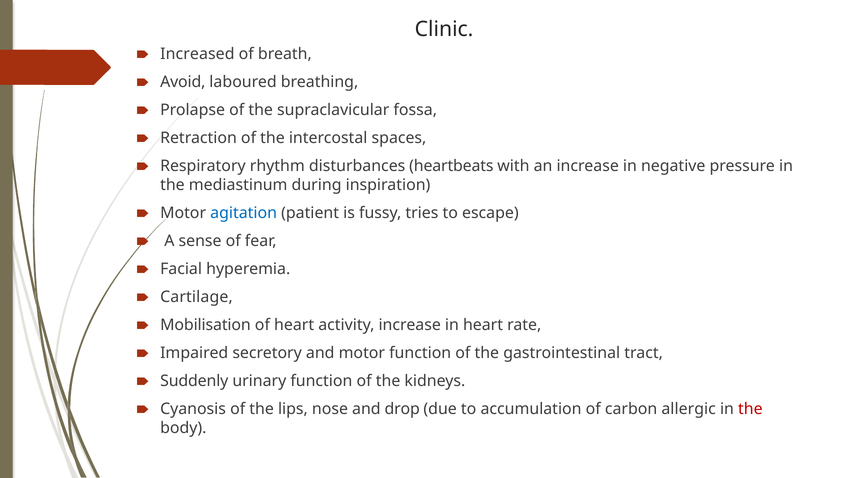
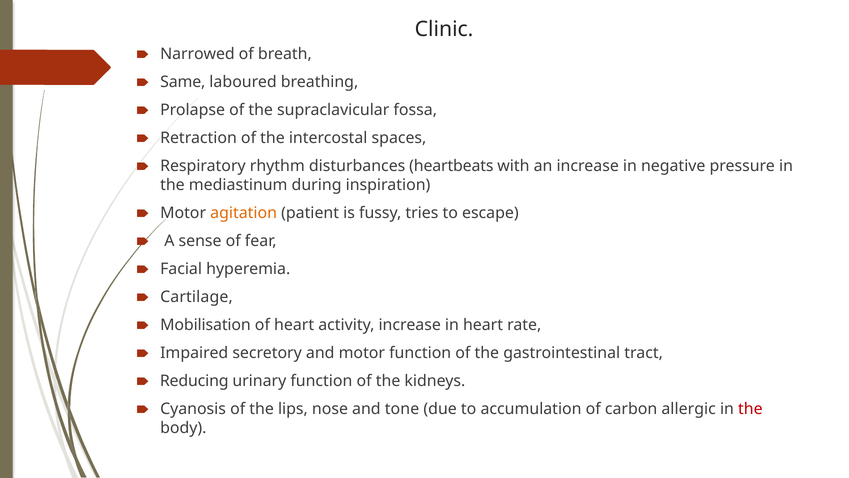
Increased: Increased -> Narrowed
Avoid: Avoid -> Same
agitation colour: blue -> orange
Suddenly: Suddenly -> Reducing
drop: drop -> tone
